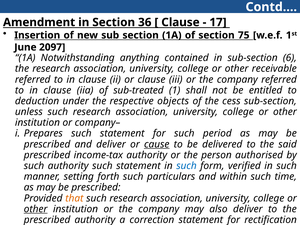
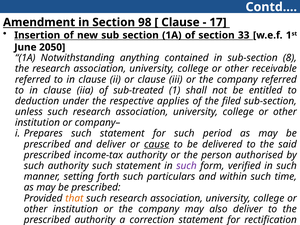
36: 36 -> 98
75: 75 -> 33
2097: 2097 -> 2050
6: 6 -> 8
objects: objects -> applies
cess: cess -> filed
such at (186, 166) colour: blue -> purple
other at (36, 209) underline: present -> none
